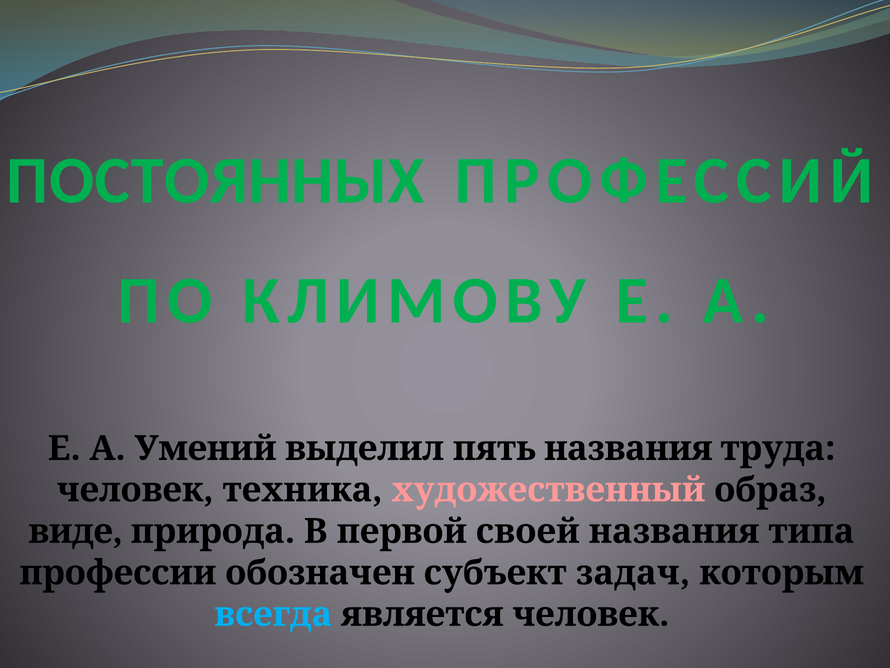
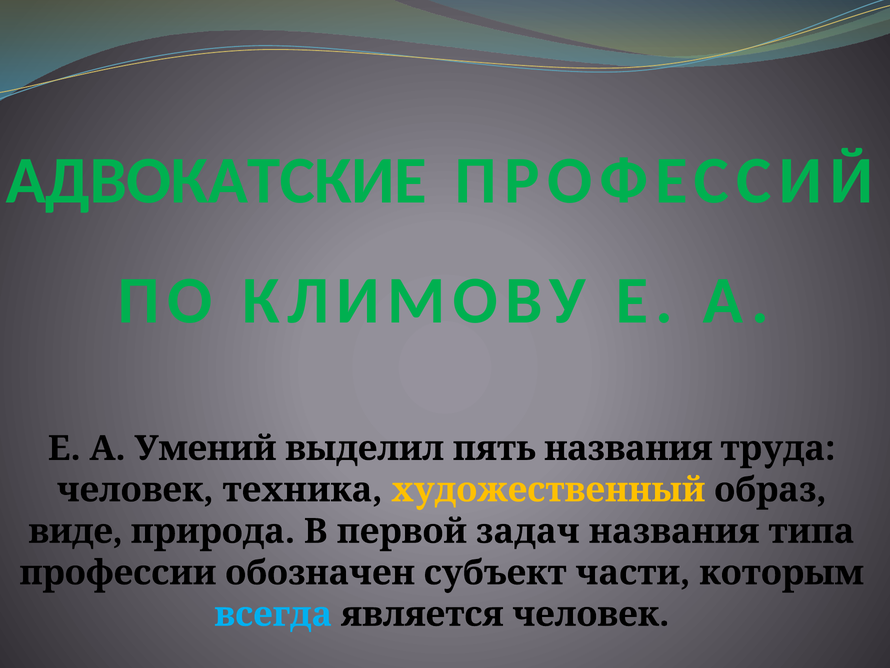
ПОСТОЯННЫХ: ПОСТОЯННЫХ -> АДВОКАТСКИЕ
художественный colour: pink -> yellow
своей: своей -> задач
задач: задач -> части
